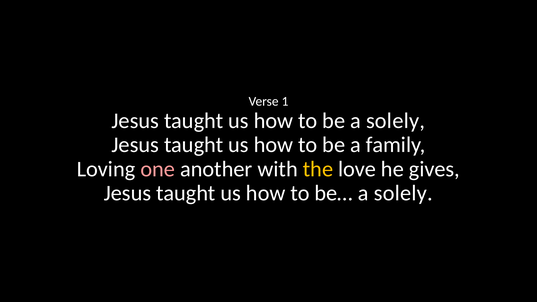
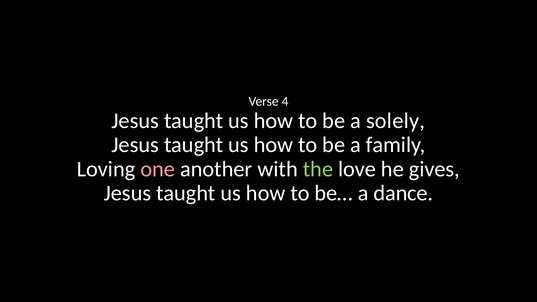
1: 1 -> 4
the colour: yellow -> light green
be… a solely: solely -> dance
